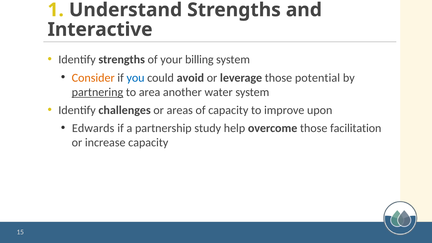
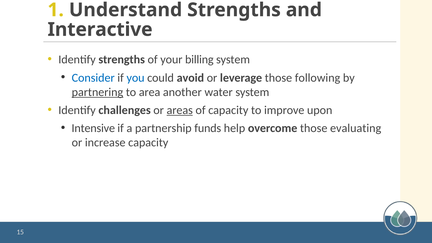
Consider colour: orange -> blue
potential: potential -> following
areas underline: none -> present
Edwards: Edwards -> Intensive
study: study -> funds
facilitation: facilitation -> evaluating
